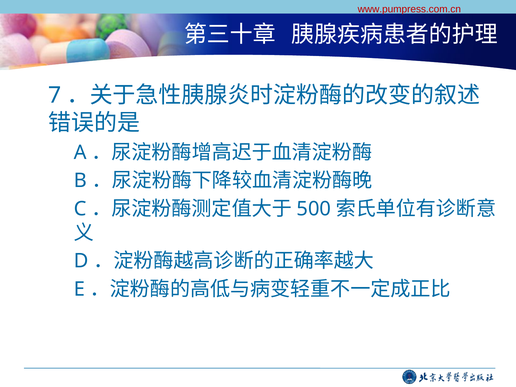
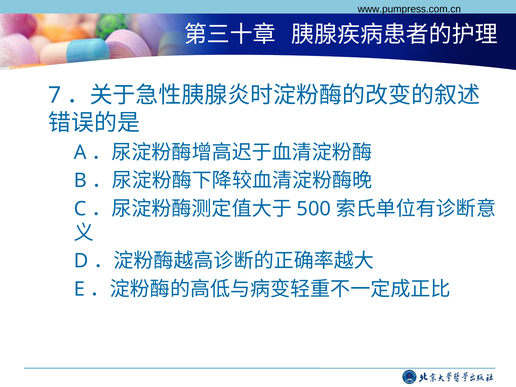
www.pumpress.com.cn colour: red -> black
